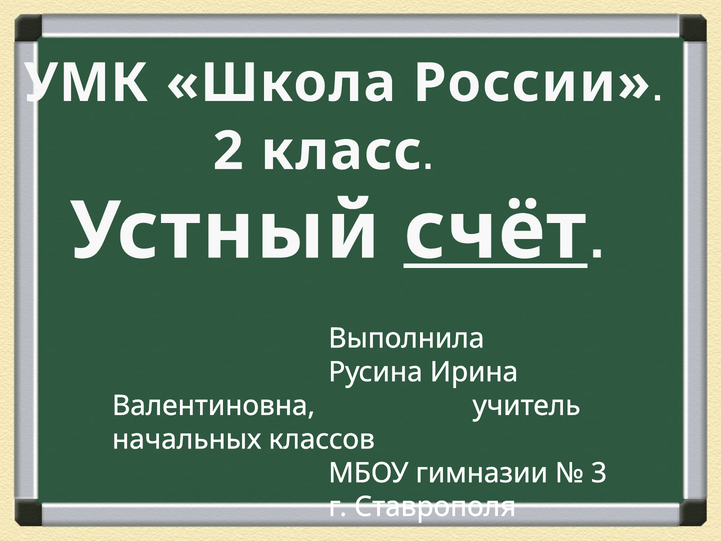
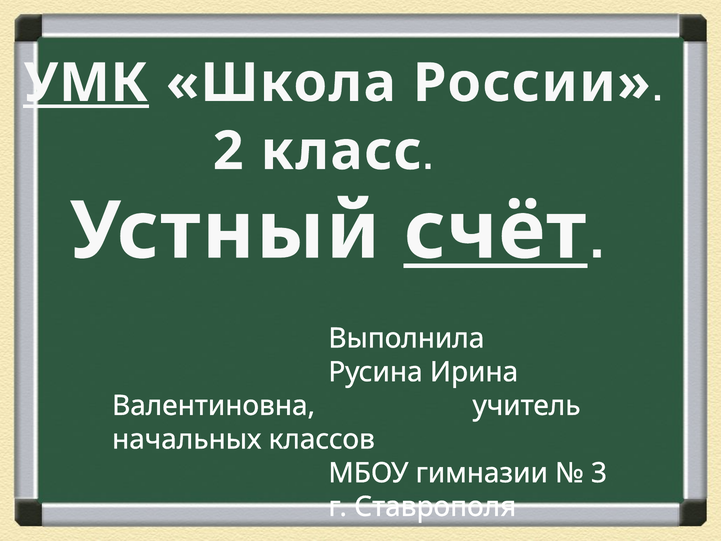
УМК underline: none -> present
